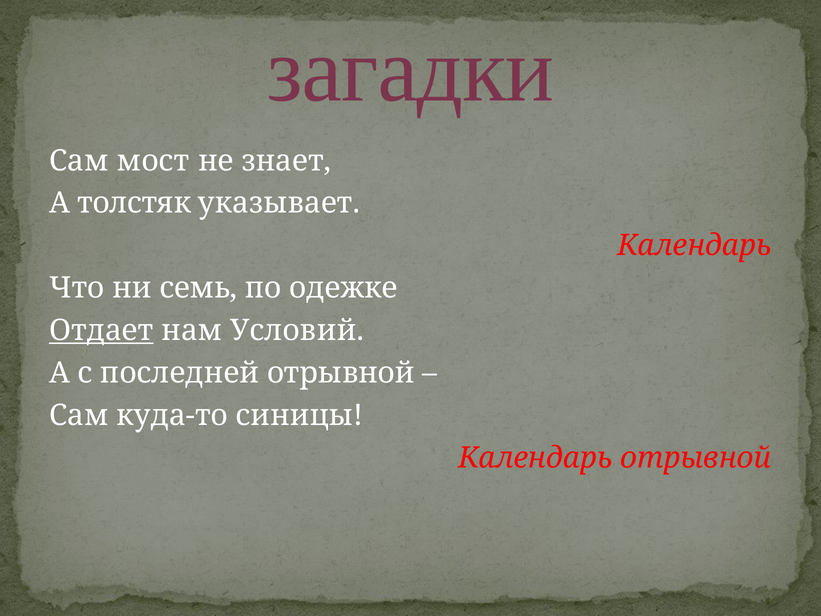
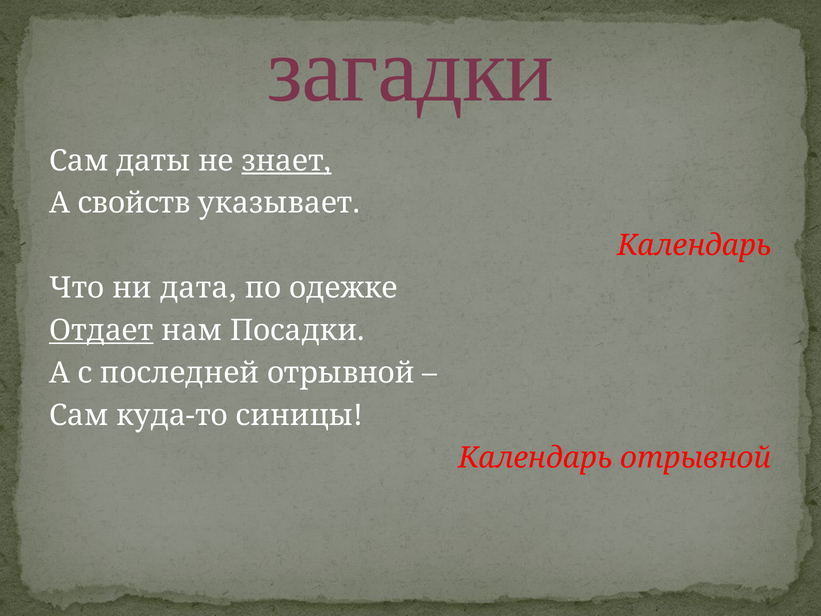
мост: мост -> даты
знает underline: none -> present
толстяк: толстяк -> свойств
семь: семь -> дата
Условий: Условий -> Посадки
